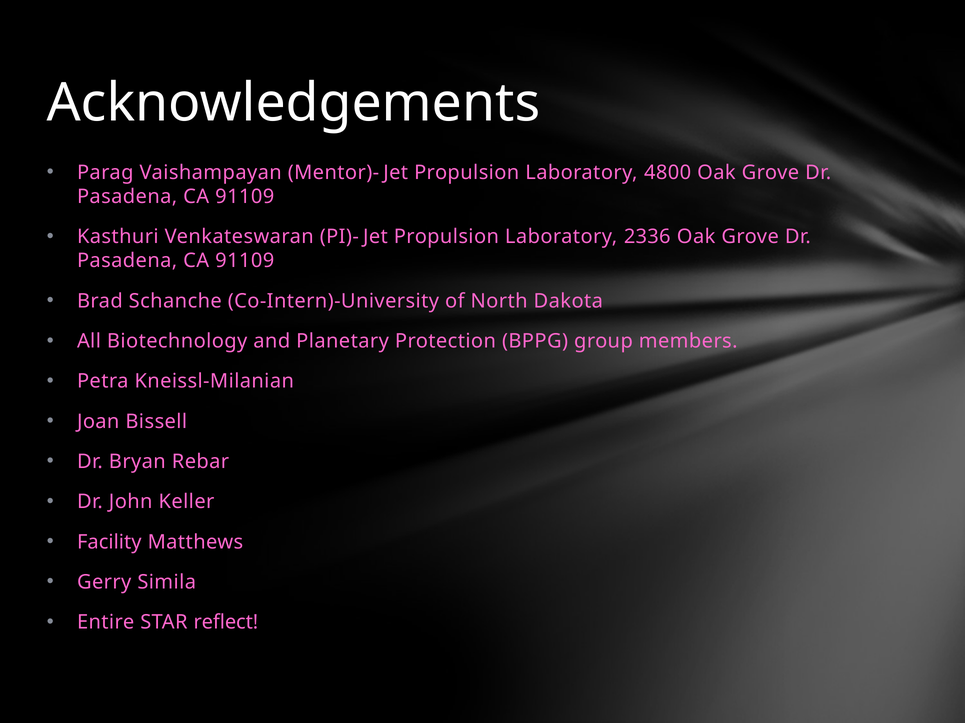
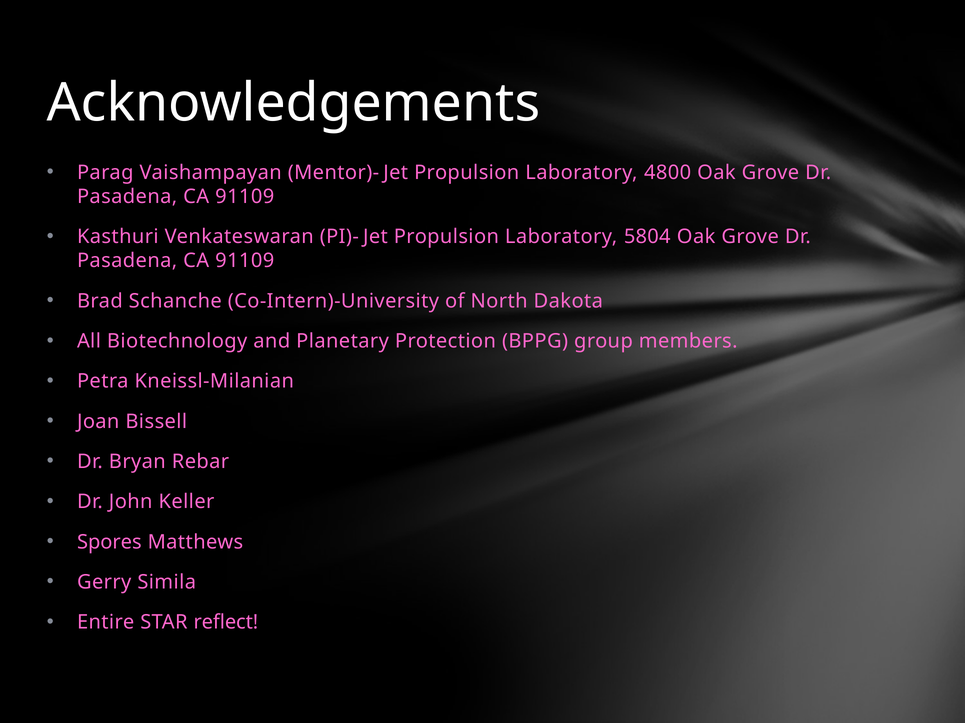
2336: 2336 -> 5804
Facility: Facility -> Spores
